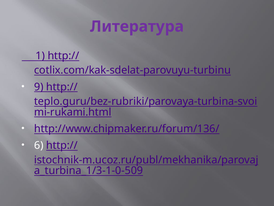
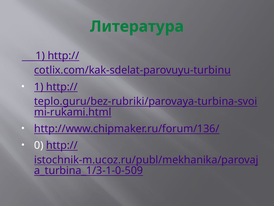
Литература colour: purple -> green
9 at (39, 87): 9 -> 1
6: 6 -> 0
